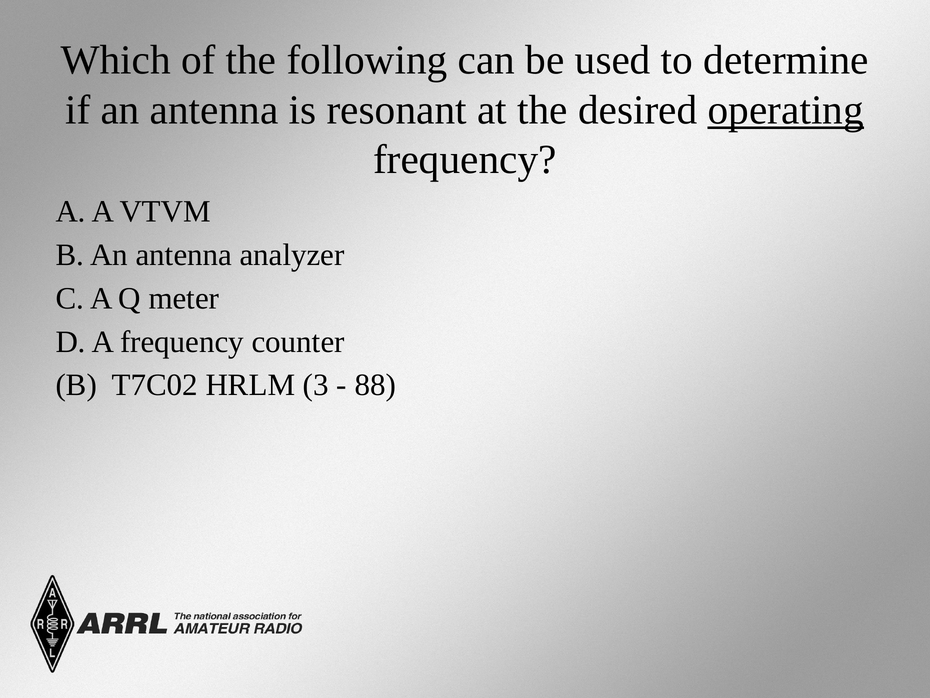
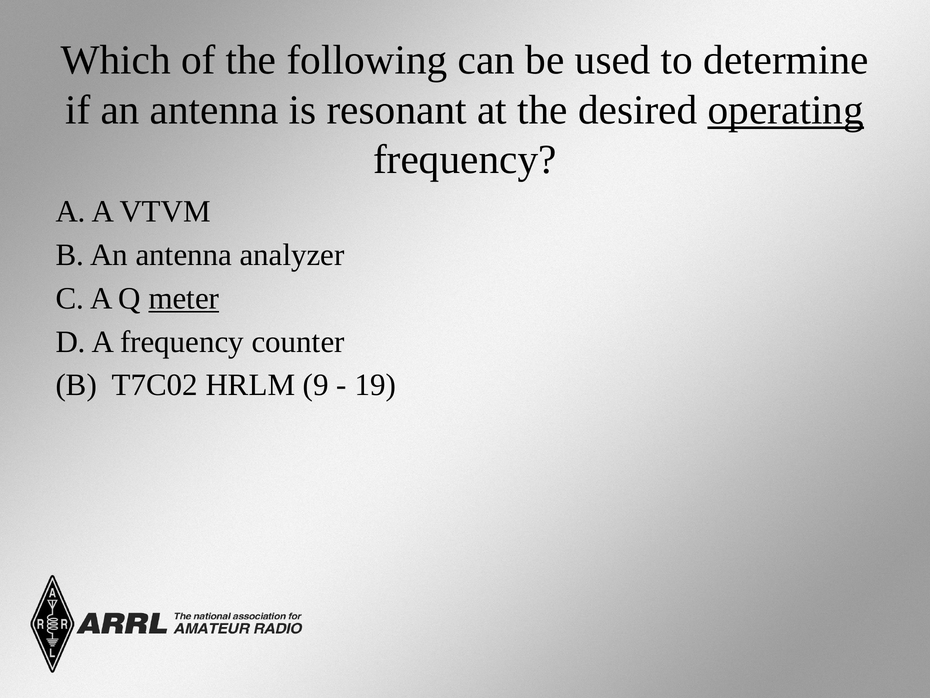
meter underline: none -> present
3: 3 -> 9
88: 88 -> 19
